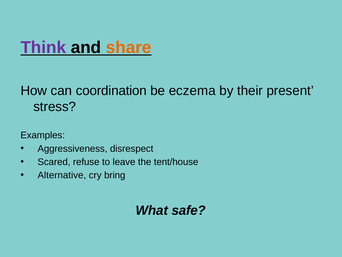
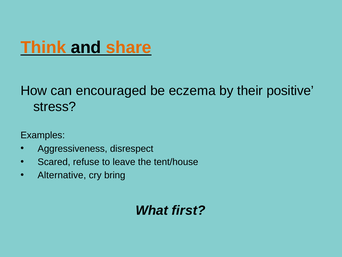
Think colour: purple -> orange
coordination: coordination -> encouraged
present: present -> positive
safe: safe -> first
